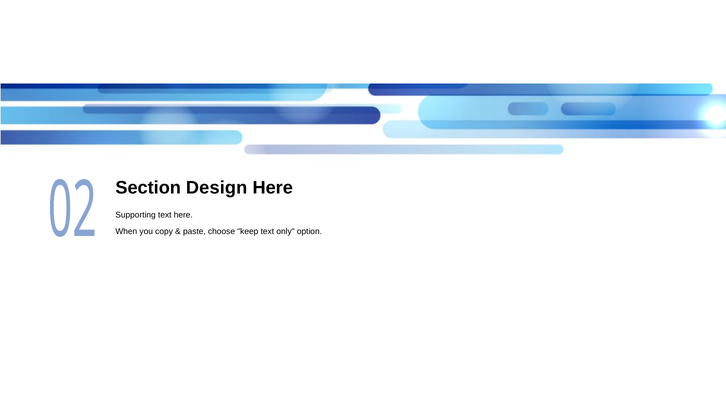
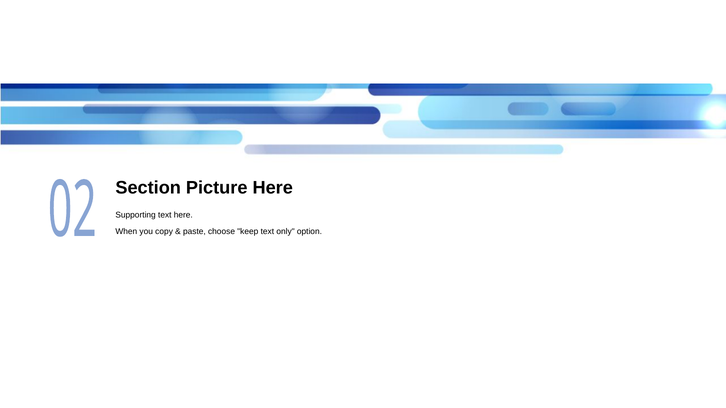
Design: Design -> Picture
